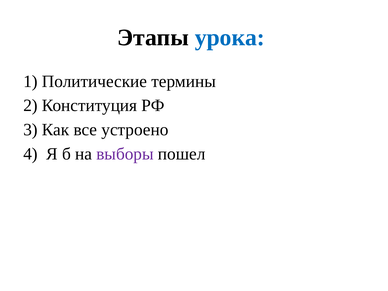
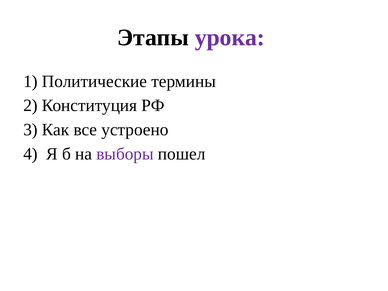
урока colour: blue -> purple
